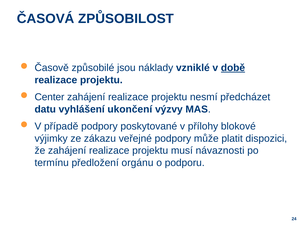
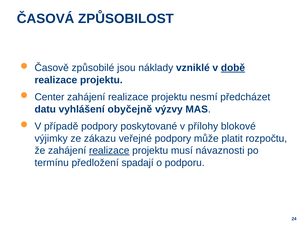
ukončení: ukončení -> obyčejně
dispozici: dispozici -> rozpočtu
realizace at (109, 151) underline: none -> present
orgánu: orgánu -> spadají
